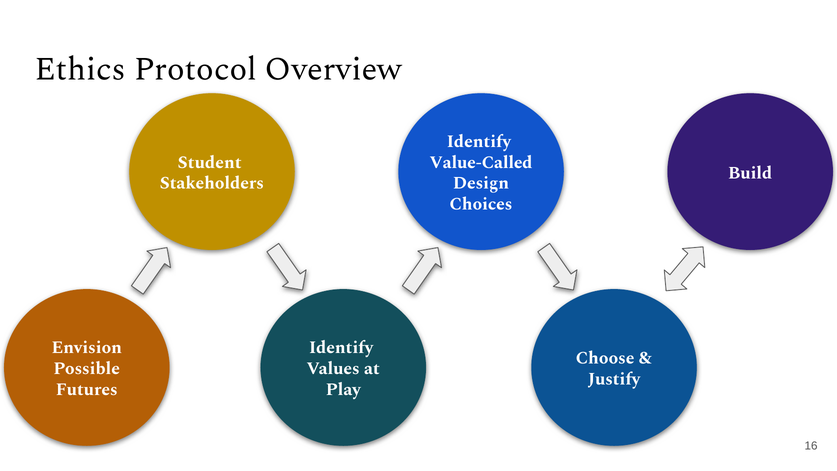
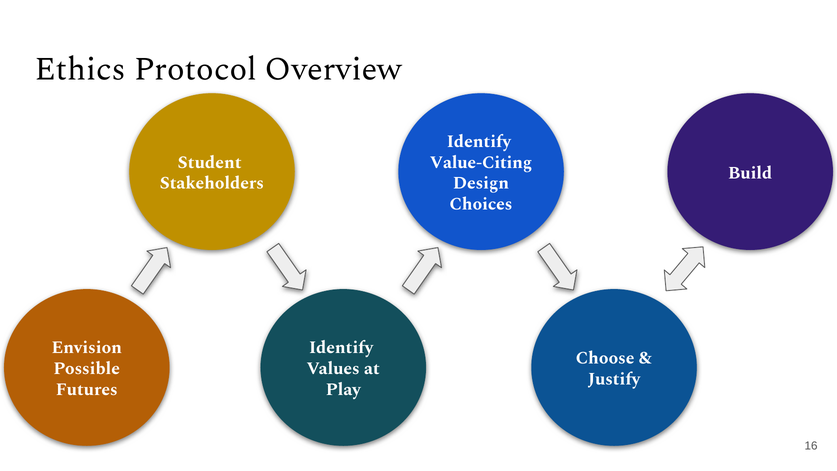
Value-Called: Value-Called -> Value-Citing
